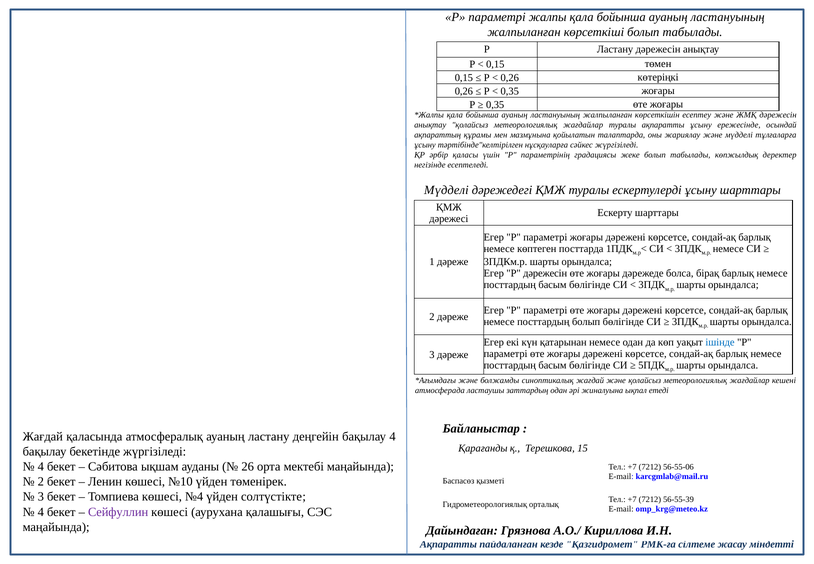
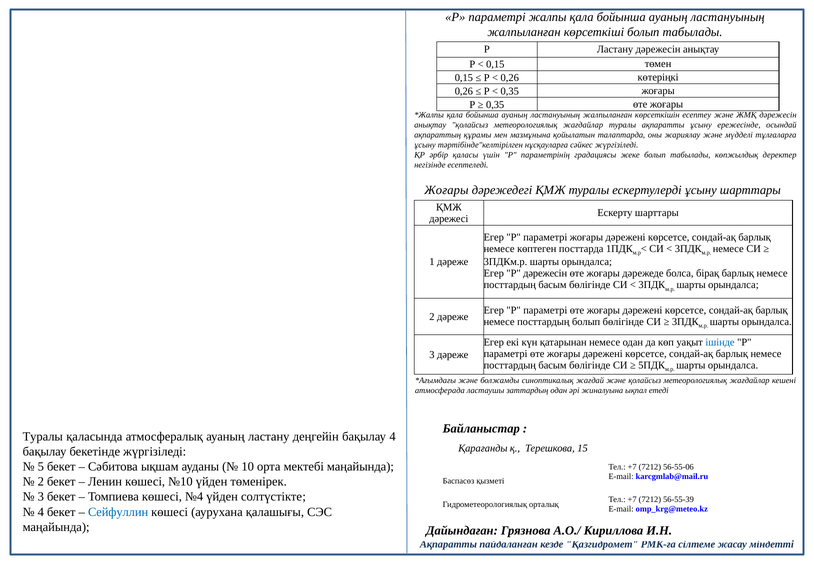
Мүдделі at (446, 190): Мүдделі -> Жоғары
Жағдай at (43, 436): Жағдай -> Туралы
4 at (41, 466): 4 -> 5
26: 26 -> 10
Сейфуллин colour: purple -> blue
